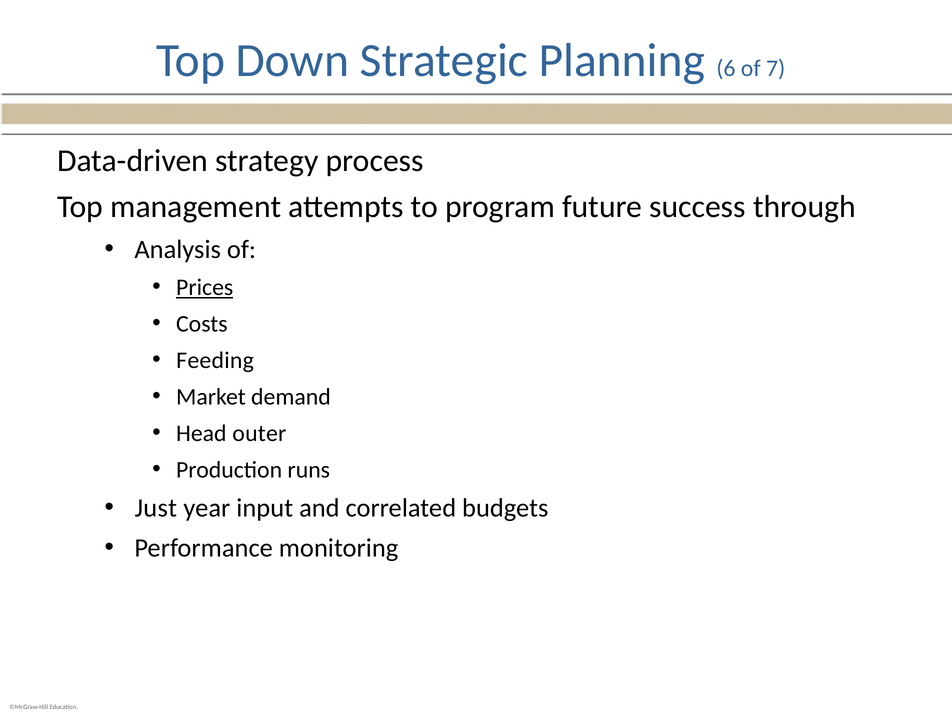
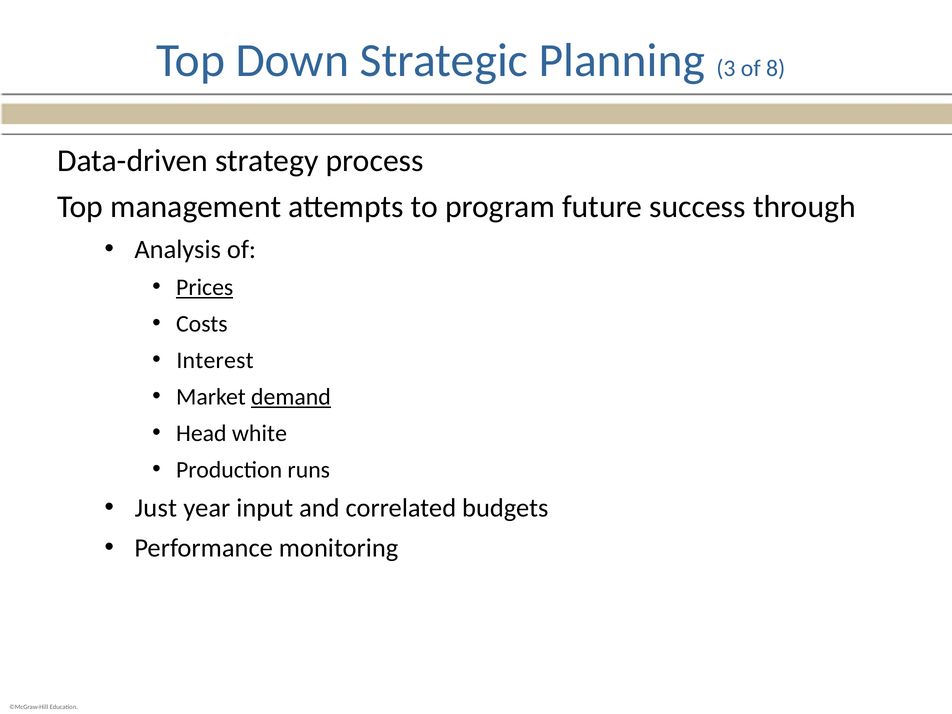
6: 6 -> 3
7: 7 -> 8
Feeding: Feeding -> Interest
demand underline: none -> present
outer: outer -> white
